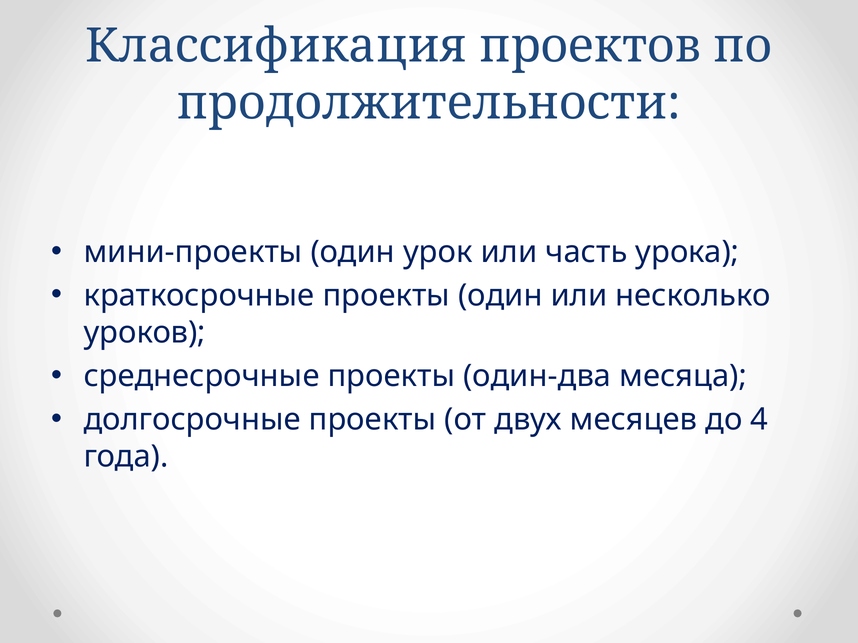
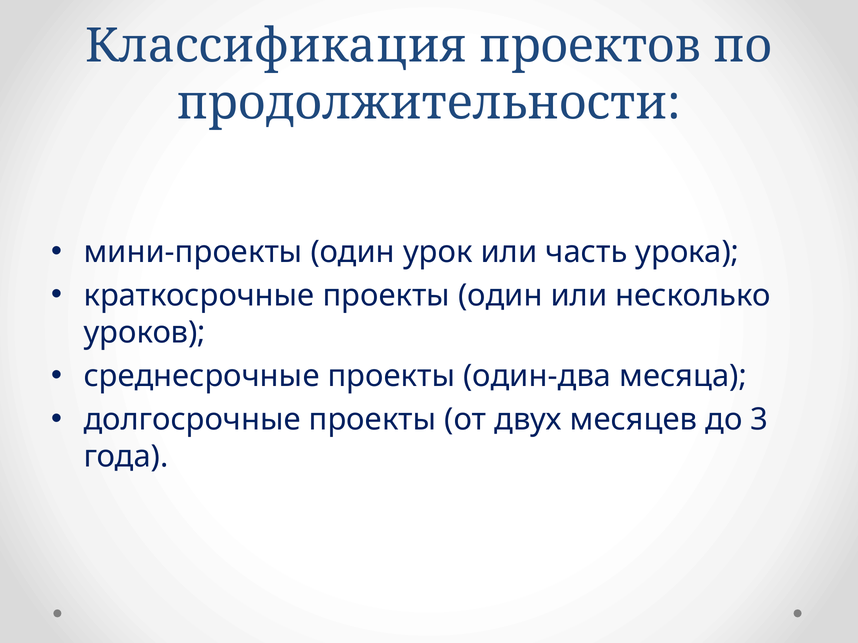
4: 4 -> 3
